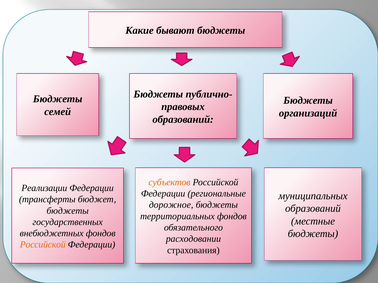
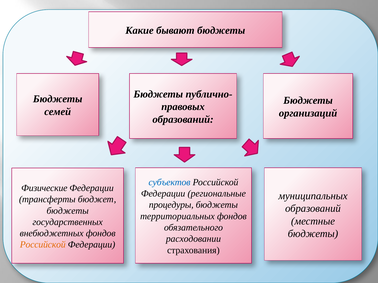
субъектов colour: orange -> blue
Реализации: Реализации -> Физические
дорожное: дорожное -> процедуры
